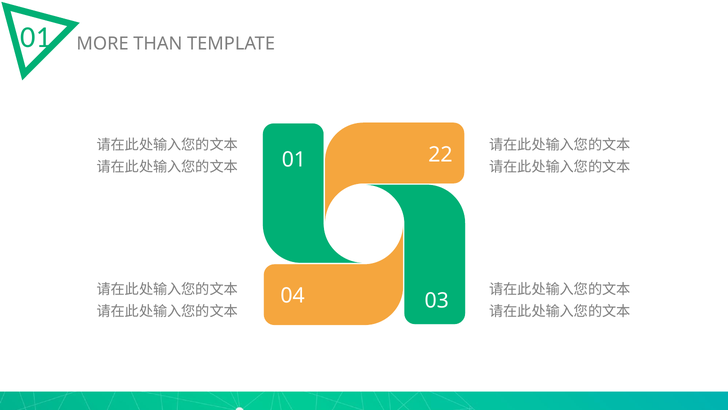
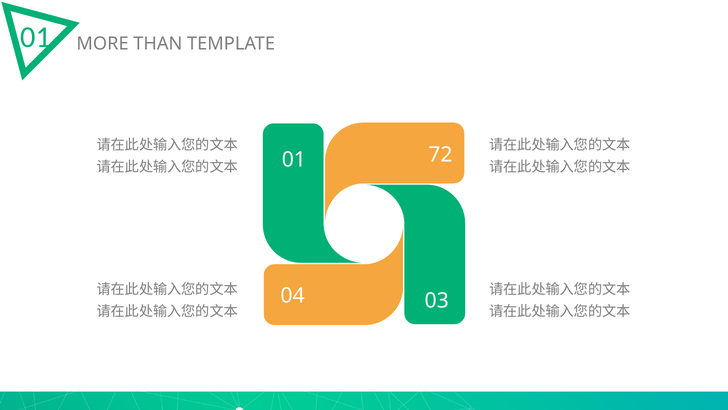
22: 22 -> 72
